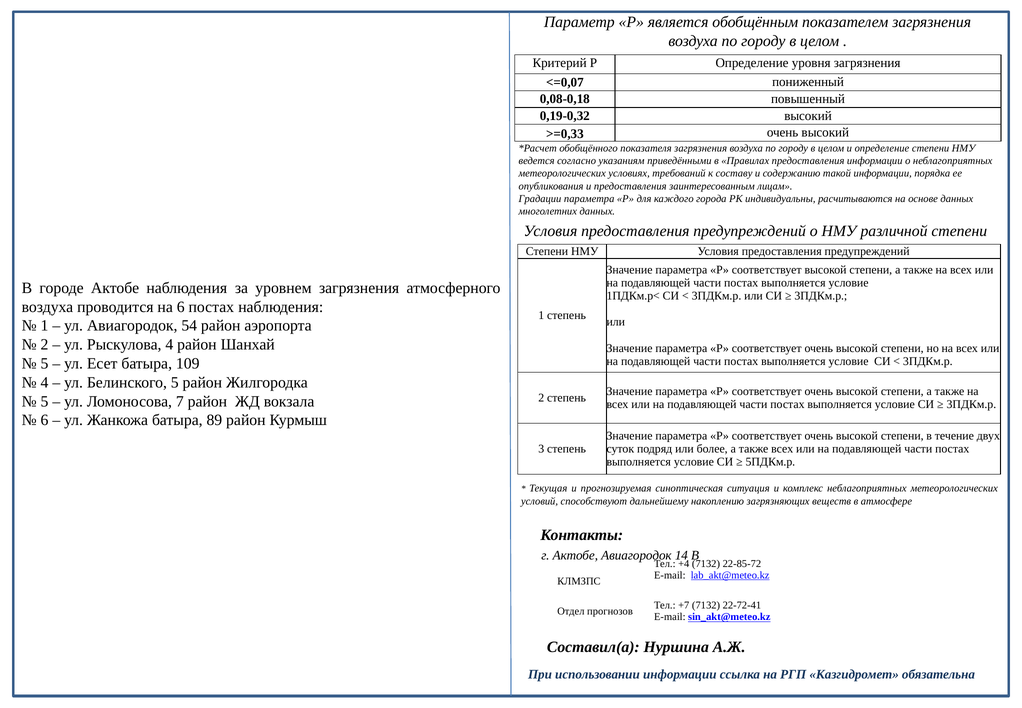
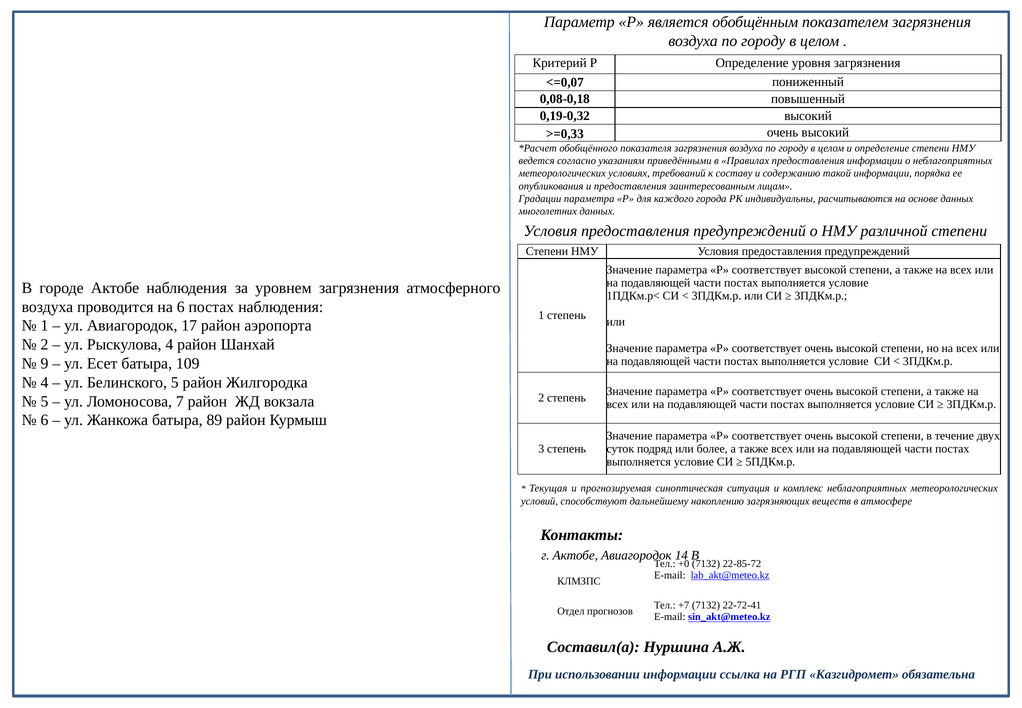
54: 54 -> 17
5 at (45, 363): 5 -> 9
+4: +4 -> +0
